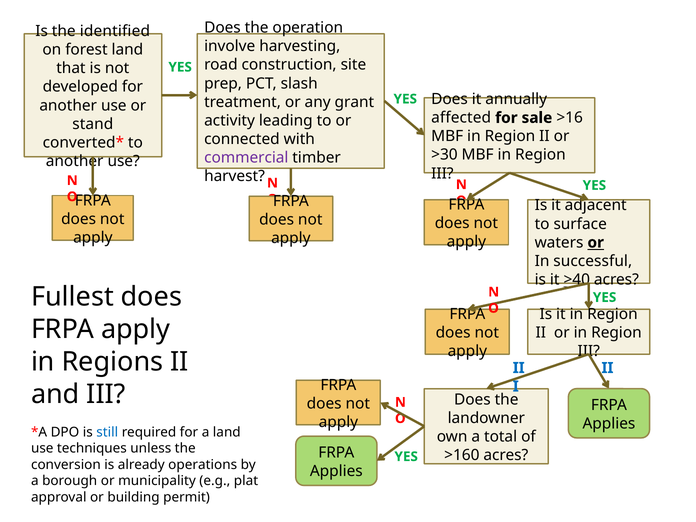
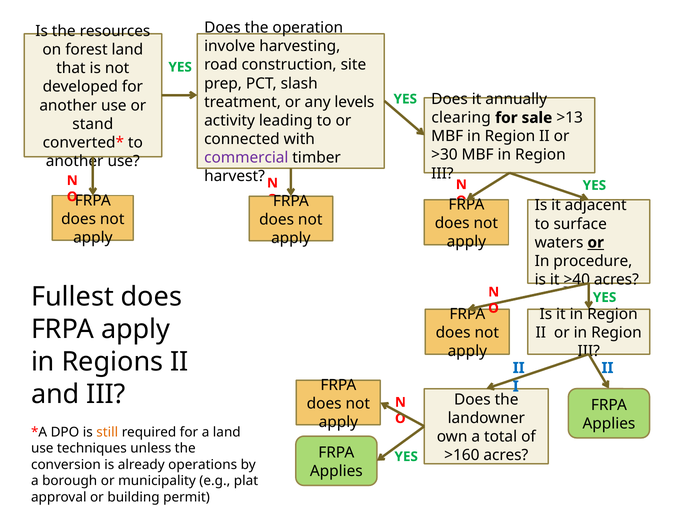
identified: identified -> resources
grant: grant -> levels
affected: affected -> clearing
>16: >16 -> >13
successful: successful -> procedure
still colour: blue -> orange
